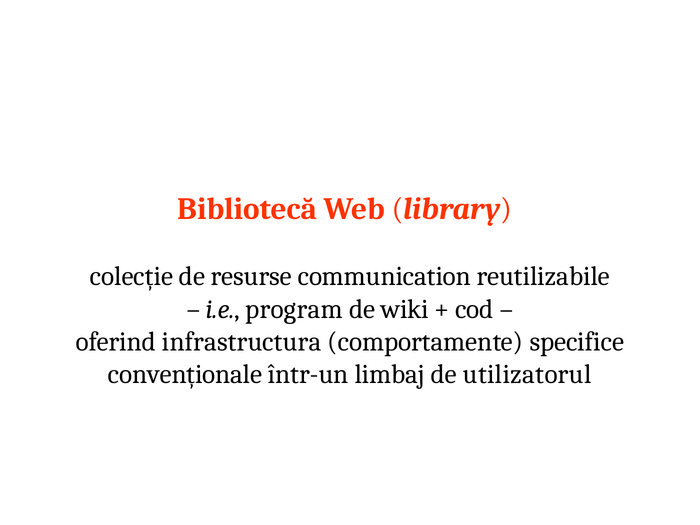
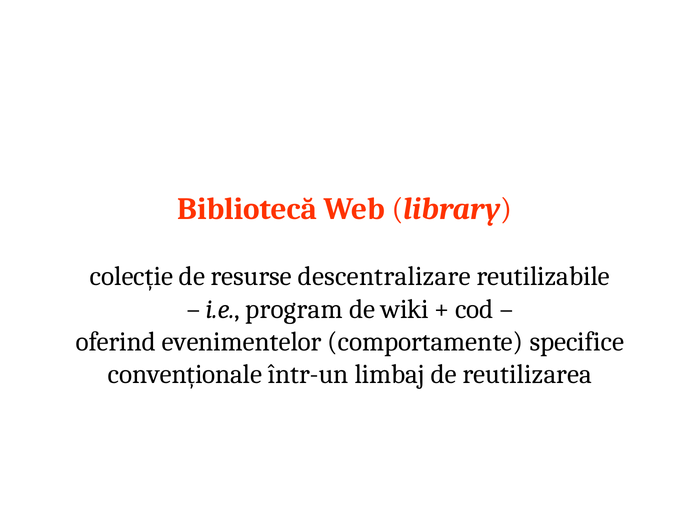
communication: communication -> descentralizare
infrastructura: infrastructura -> evenimentelor
utilizatorul: utilizatorul -> reutilizarea
